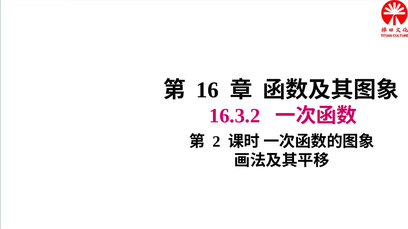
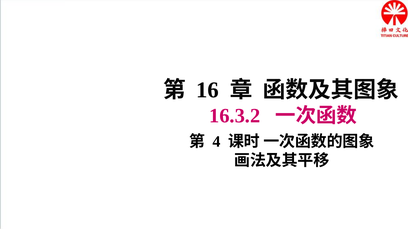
2: 2 -> 4
